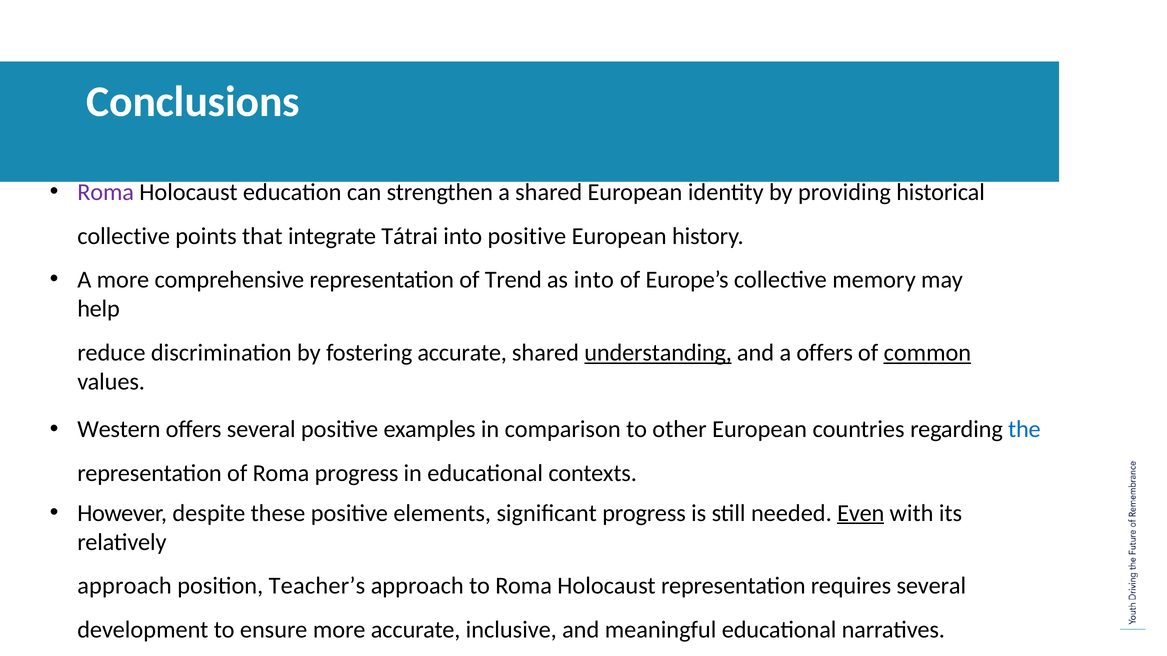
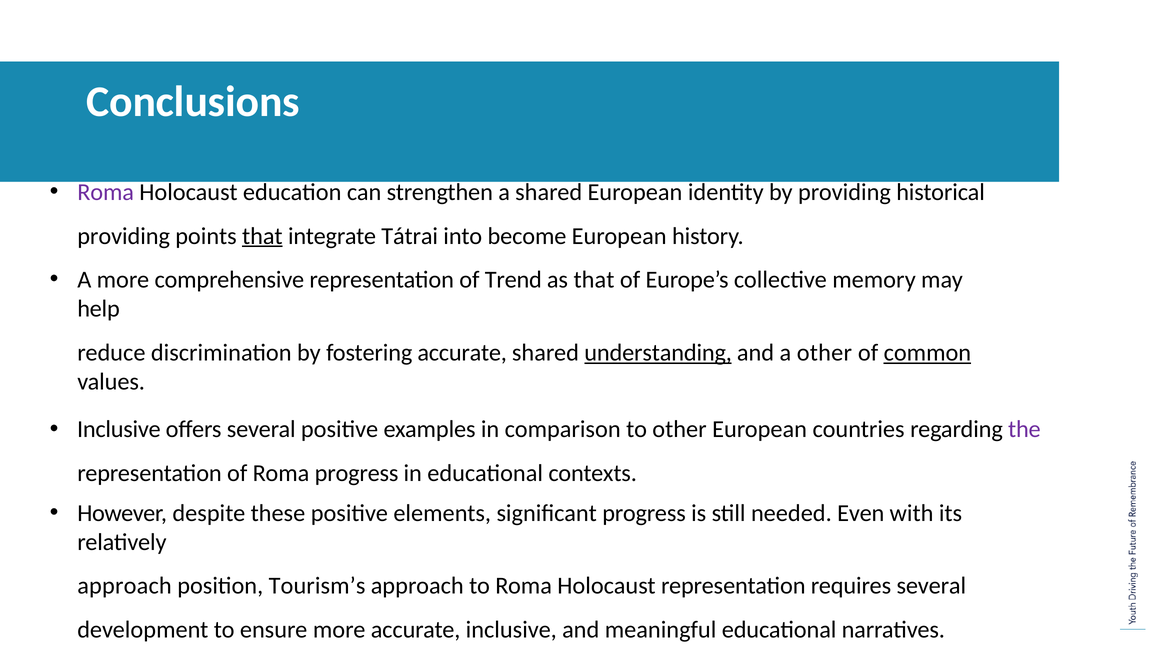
collective at (124, 236): collective -> providing
that at (262, 236) underline: none -> present
into positive: positive -> become
as into: into -> that
a offers: offers -> other
Western at (119, 430): Western -> Inclusive
the colour: blue -> purple
Even underline: present -> none
Teacher’s: Teacher’s -> Tourism’s
